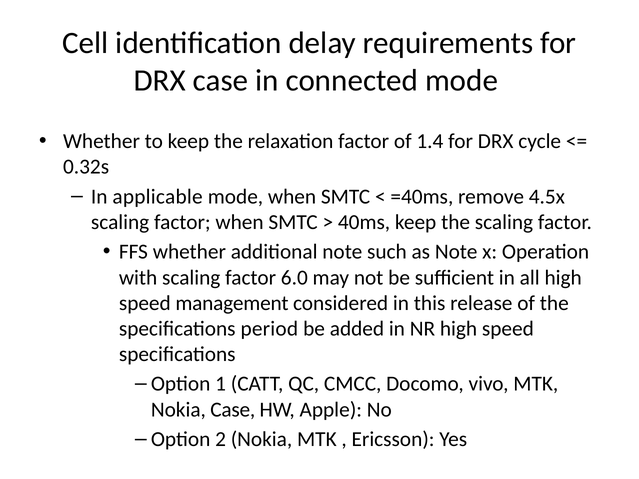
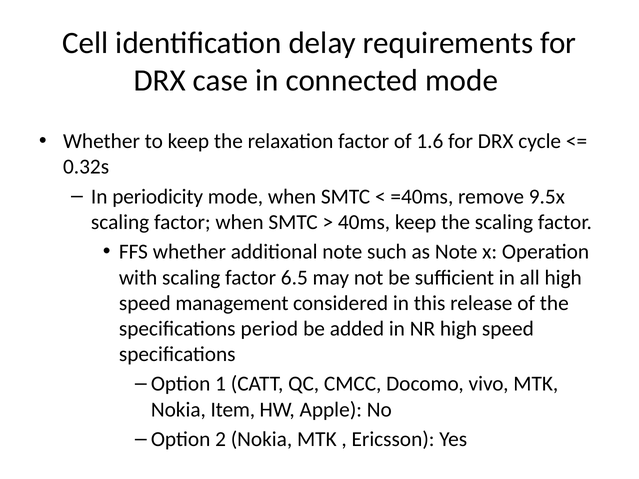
1.4: 1.4 -> 1.6
applicable: applicable -> periodicity
4.5x: 4.5x -> 9.5x
6.0: 6.0 -> 6.5
Nokia Case: Case -> Item
